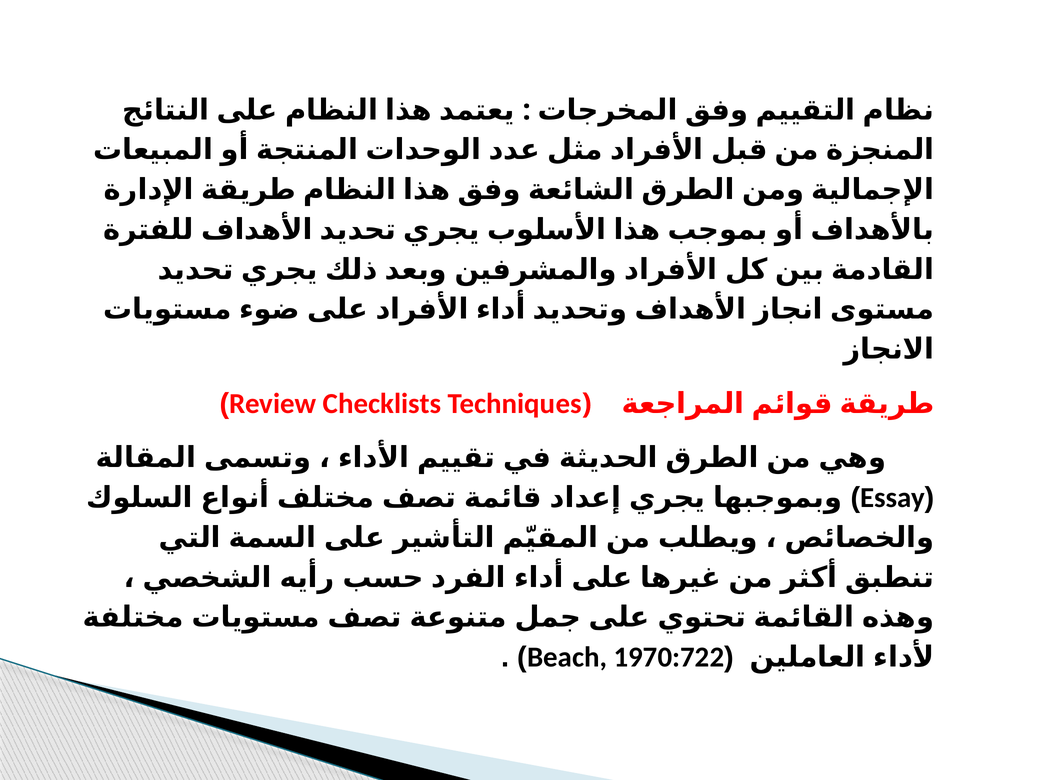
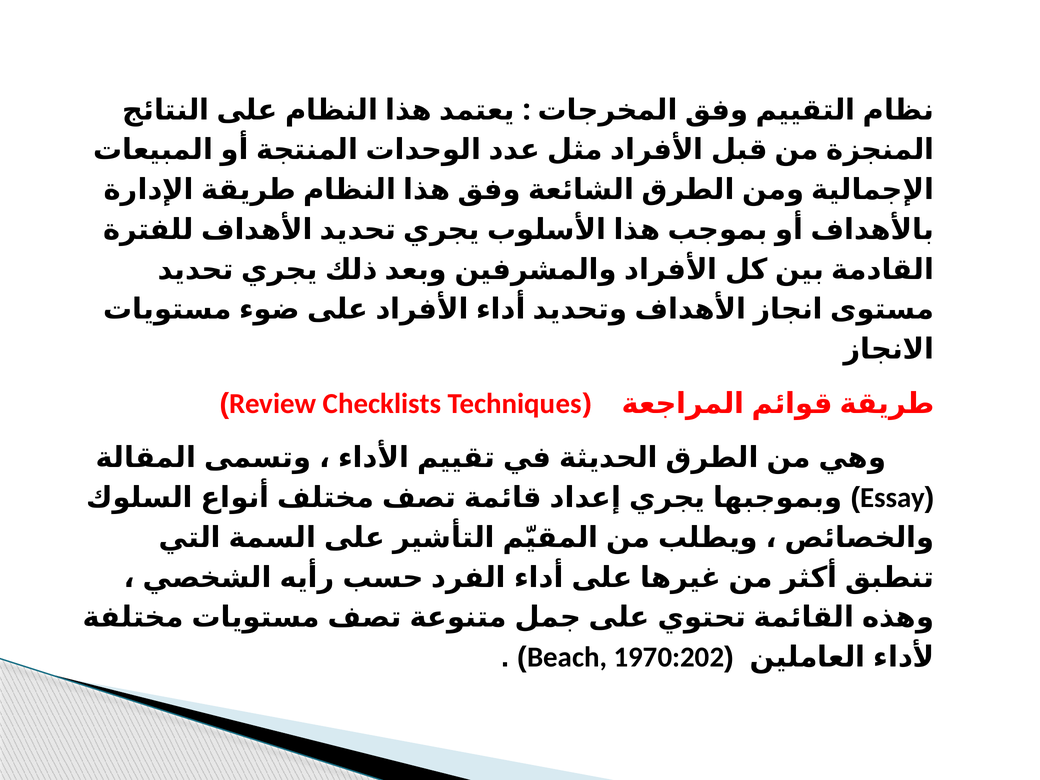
1970:722: 1970:722 -> 1970:202
